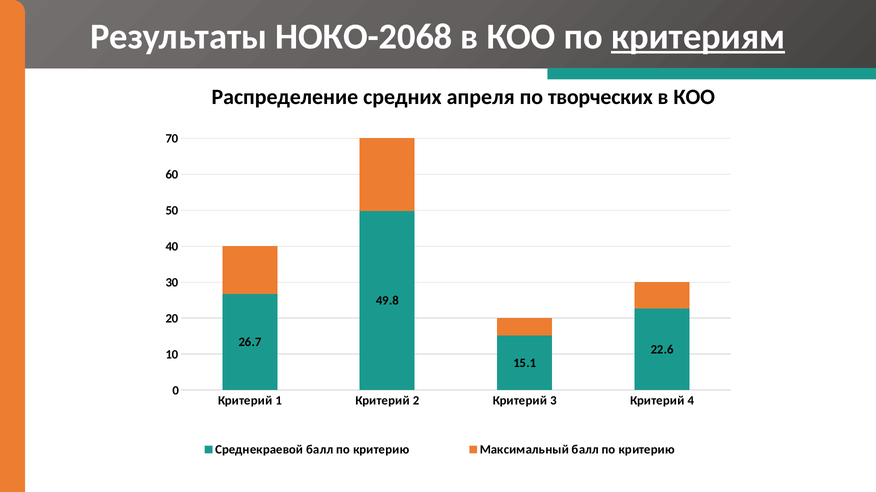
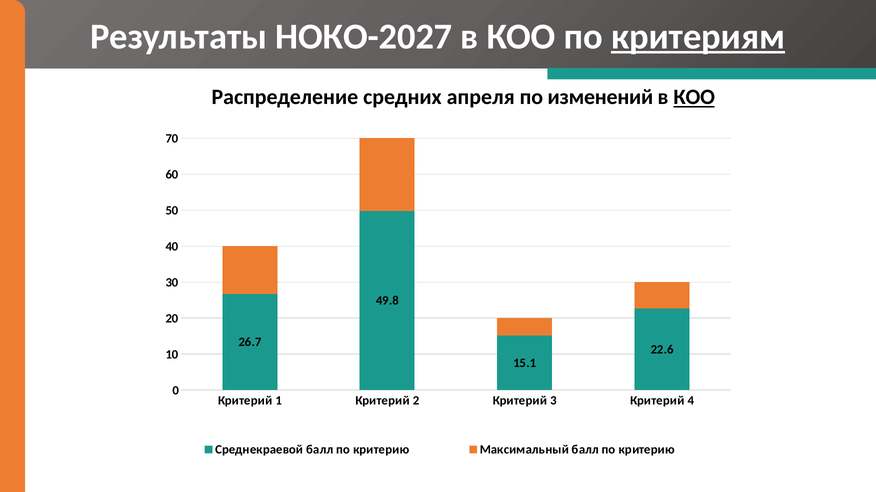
НОКО-2068: НОКО-2068 -> НОКО-2027
творческих: творческих -> изменений
КОО at (694, 97) underline: none -> present
